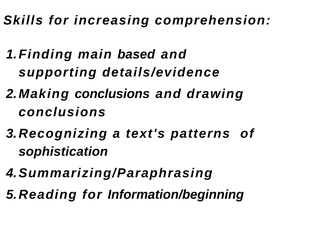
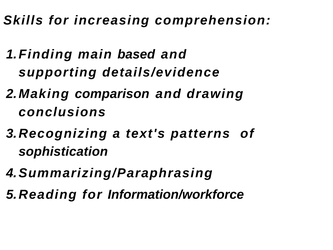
conclusions at (112, 94): conclusions -> comparison
Information/beginning: Information/beginning -> Information/workforce
